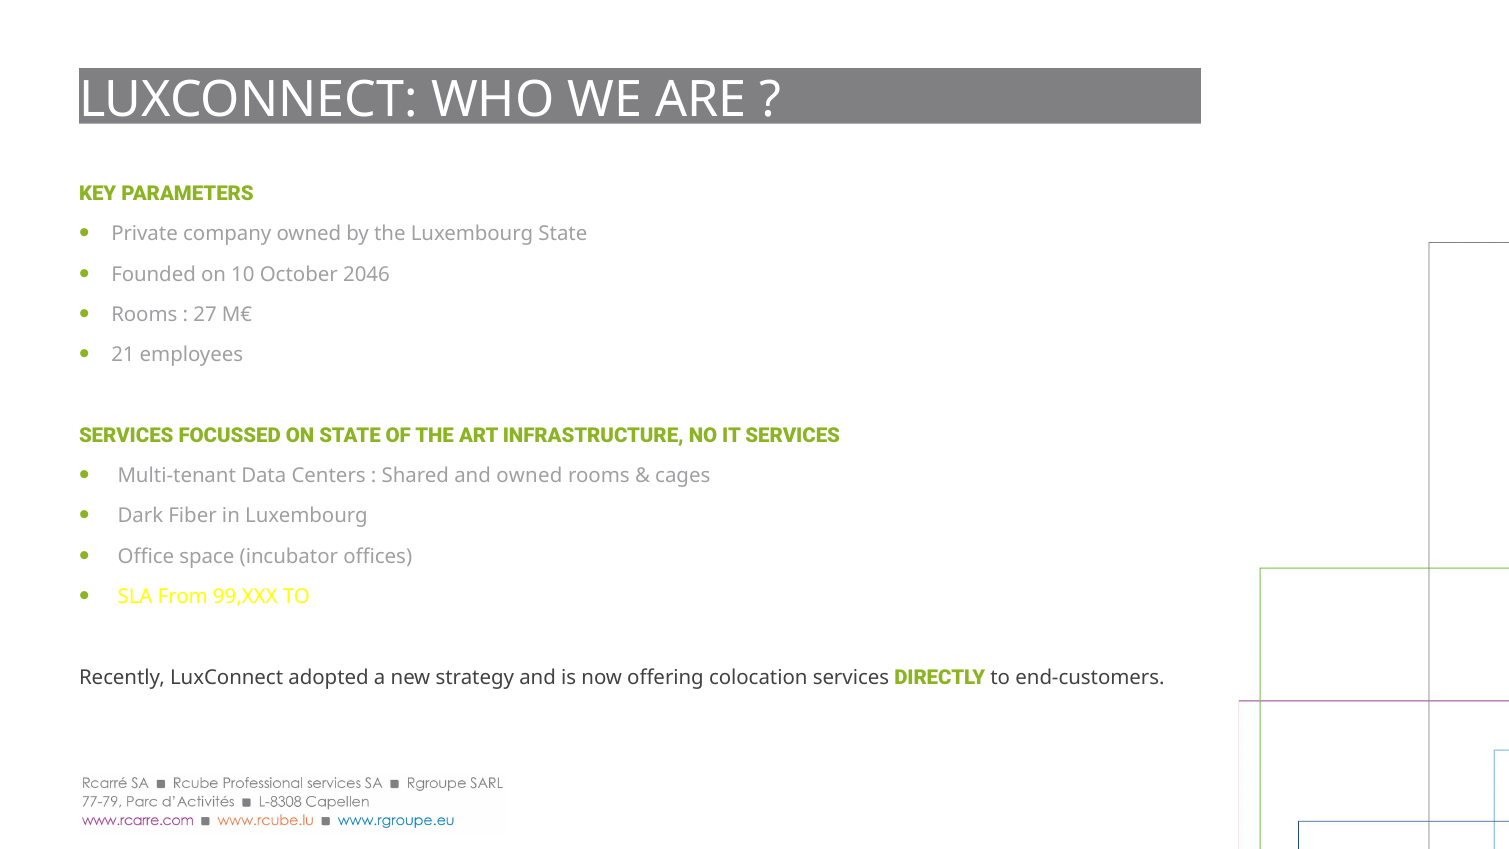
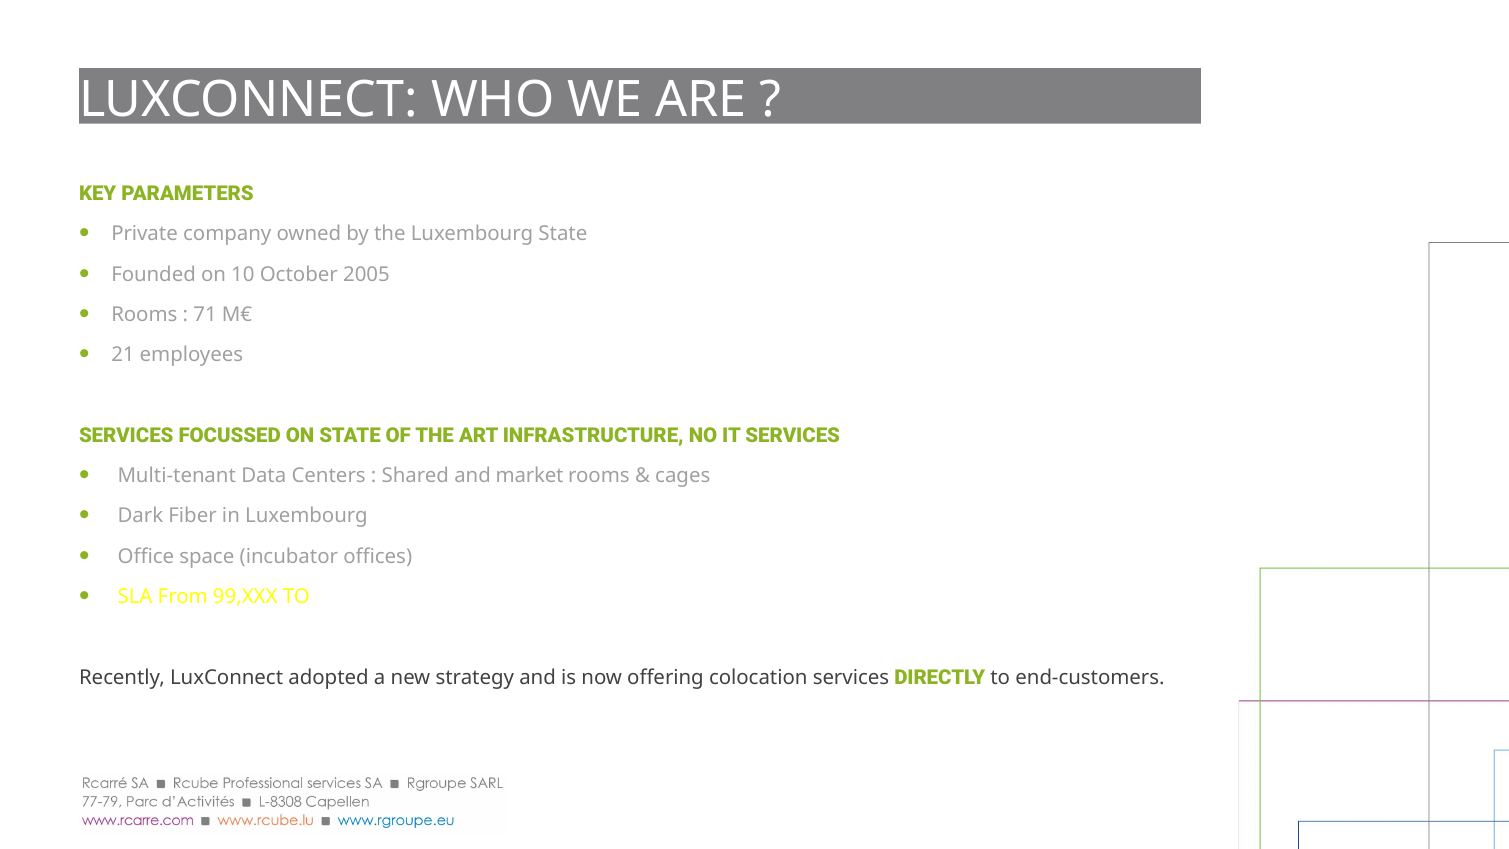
2046: 2046 -> 2005
27: 27 -> 71
and owned: owned -> market
